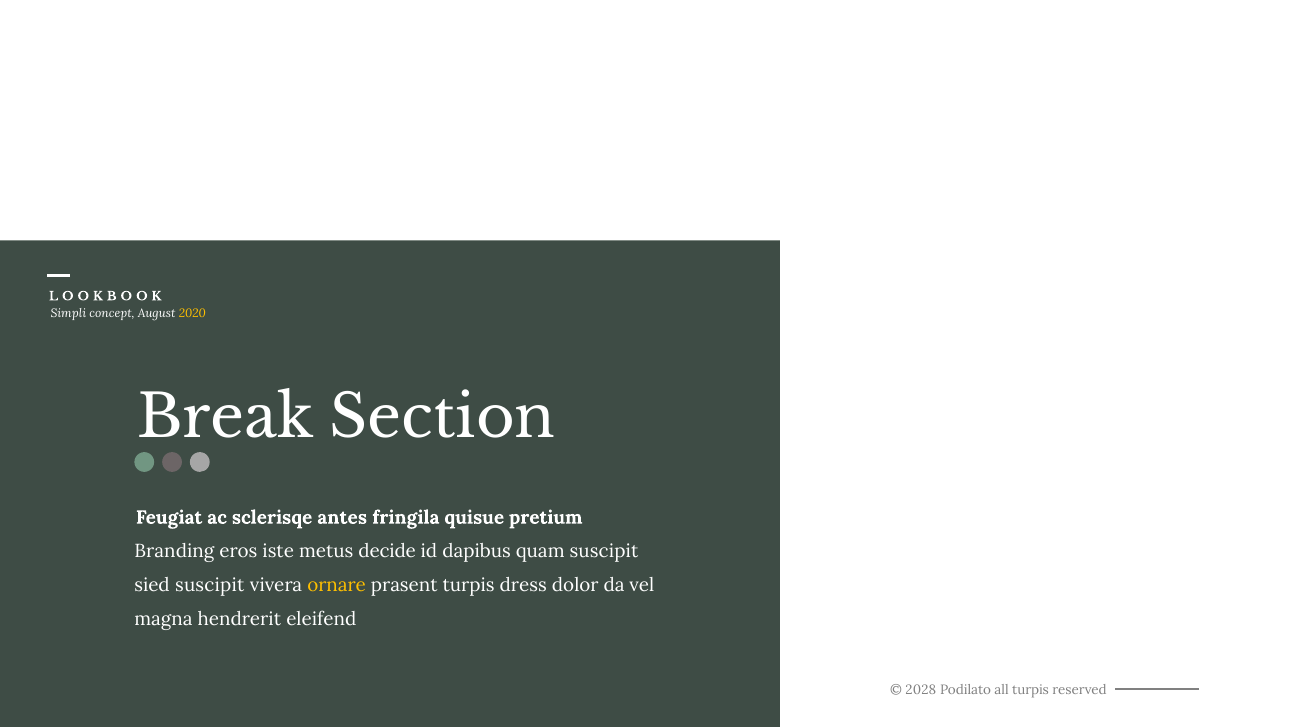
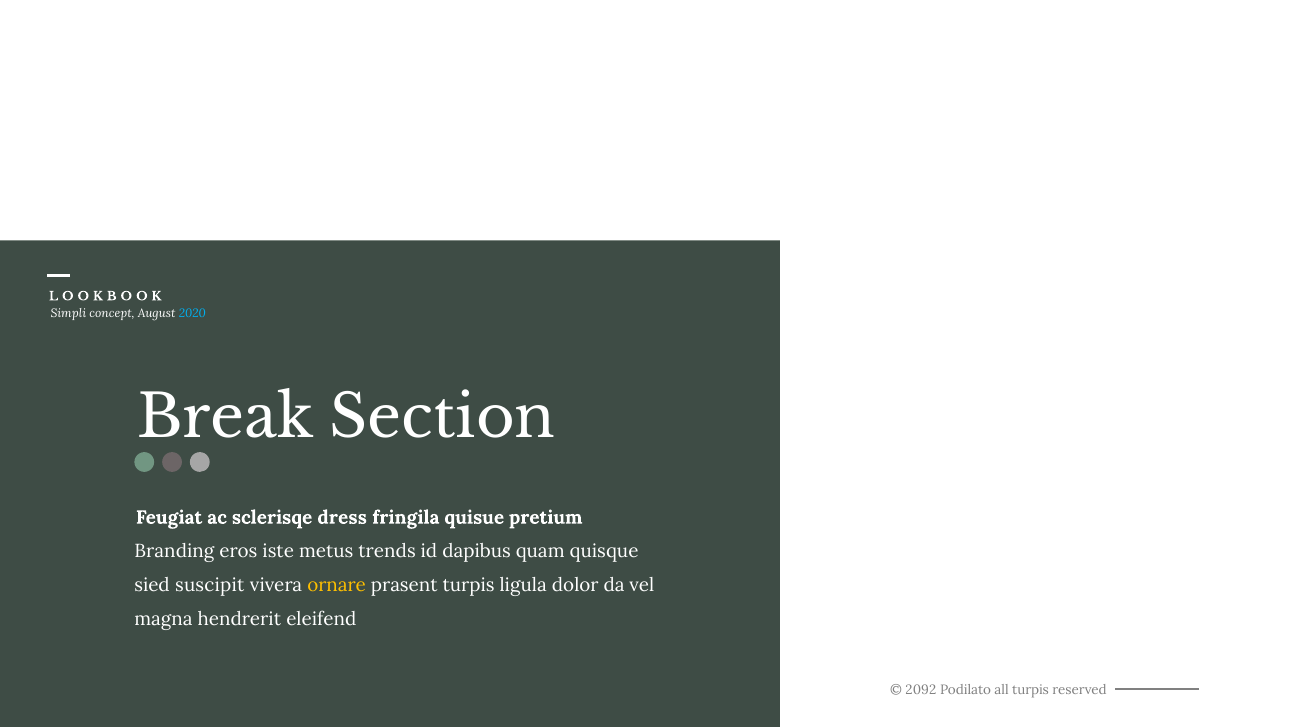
2020 colour: yellow -> light blue
antes: antes -> dress
decide: decide -> trends
quam suscipit: suscipit -> quisque
dress: dress -> ligula
2028: 2028 -> 2092
